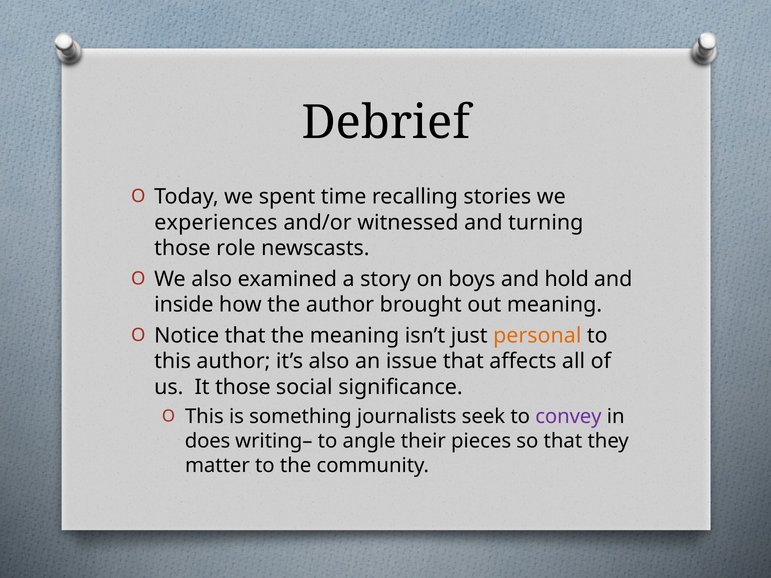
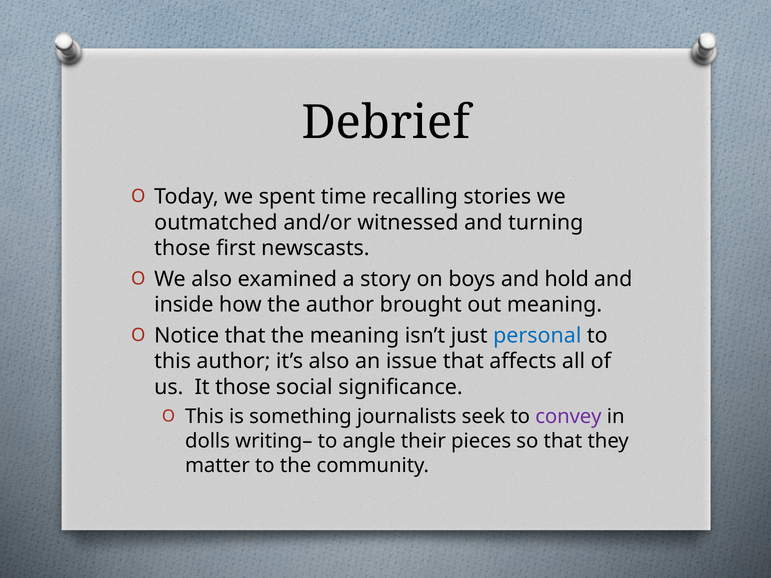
experiences: experiences -> outmatched
role: role -> first
personal colour: orange -> blue
does: does -> dolls
